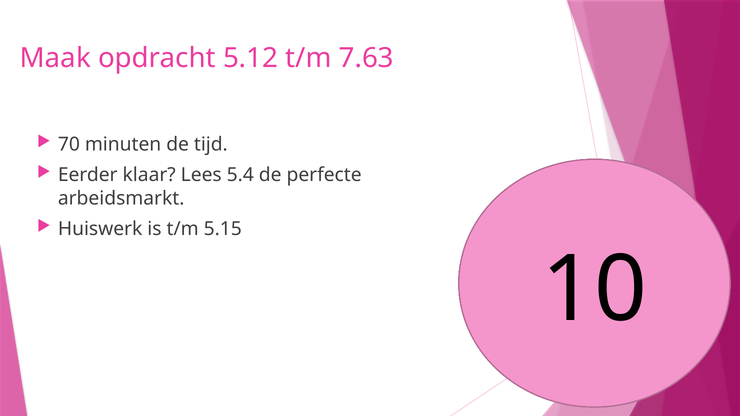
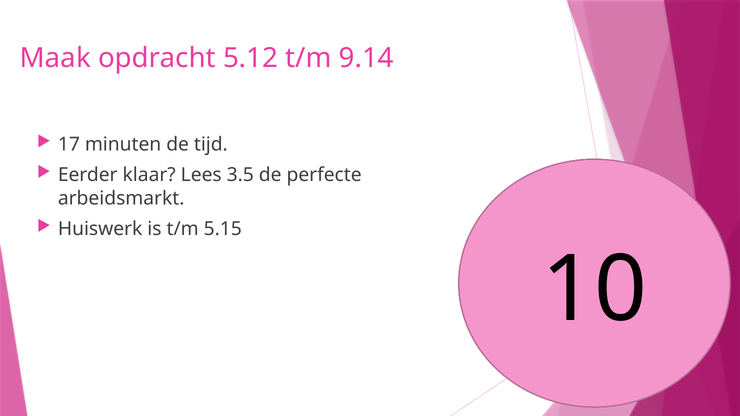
7.63: 7.63 -> 9.14
70: 70 -> 17
5.4: 5.4 -> 3.5
